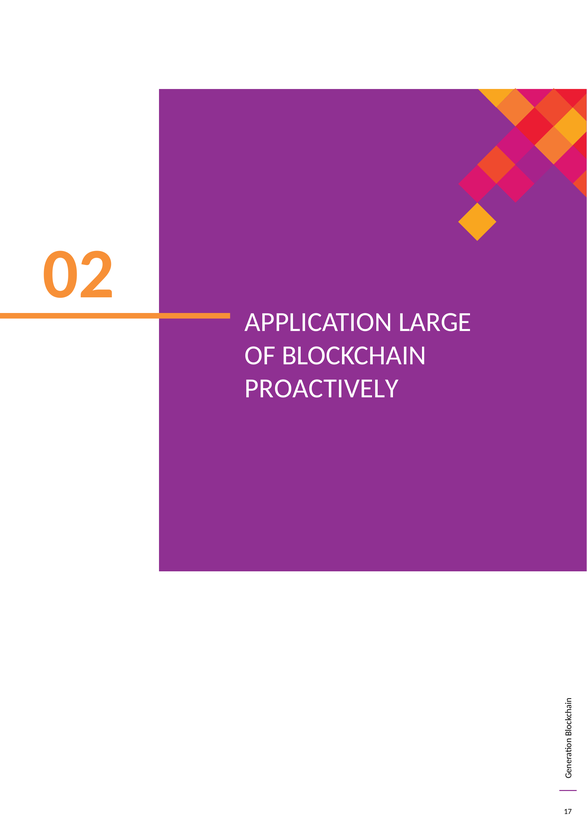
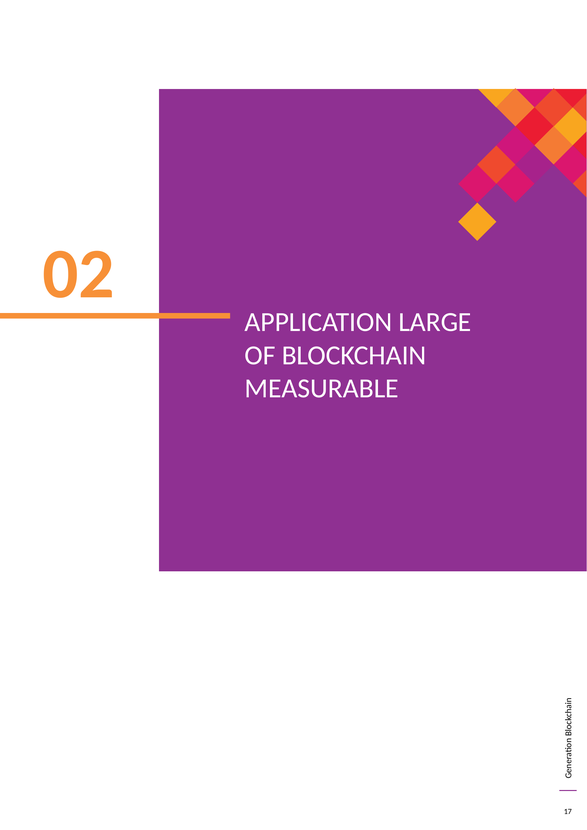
PROACTIVELY: PROACTIVELY -> MEASURABLE
